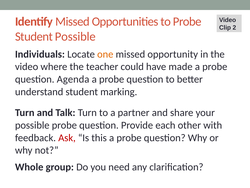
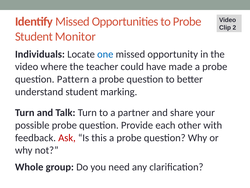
Student Possible: Possible -> Monitor
one colour: orange -> blue
Agenda: Agenda -> Pattern
